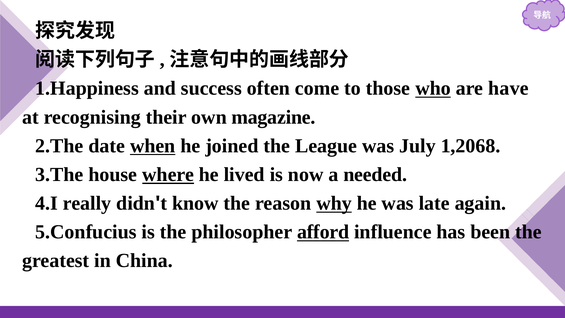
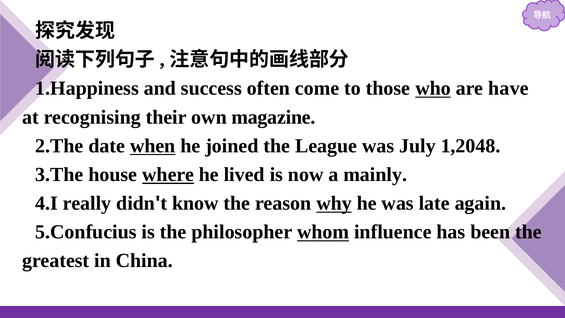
1,2068: 1,2068 -> 1,2048
needed: needed -> mainly
afford: afford -> whom
